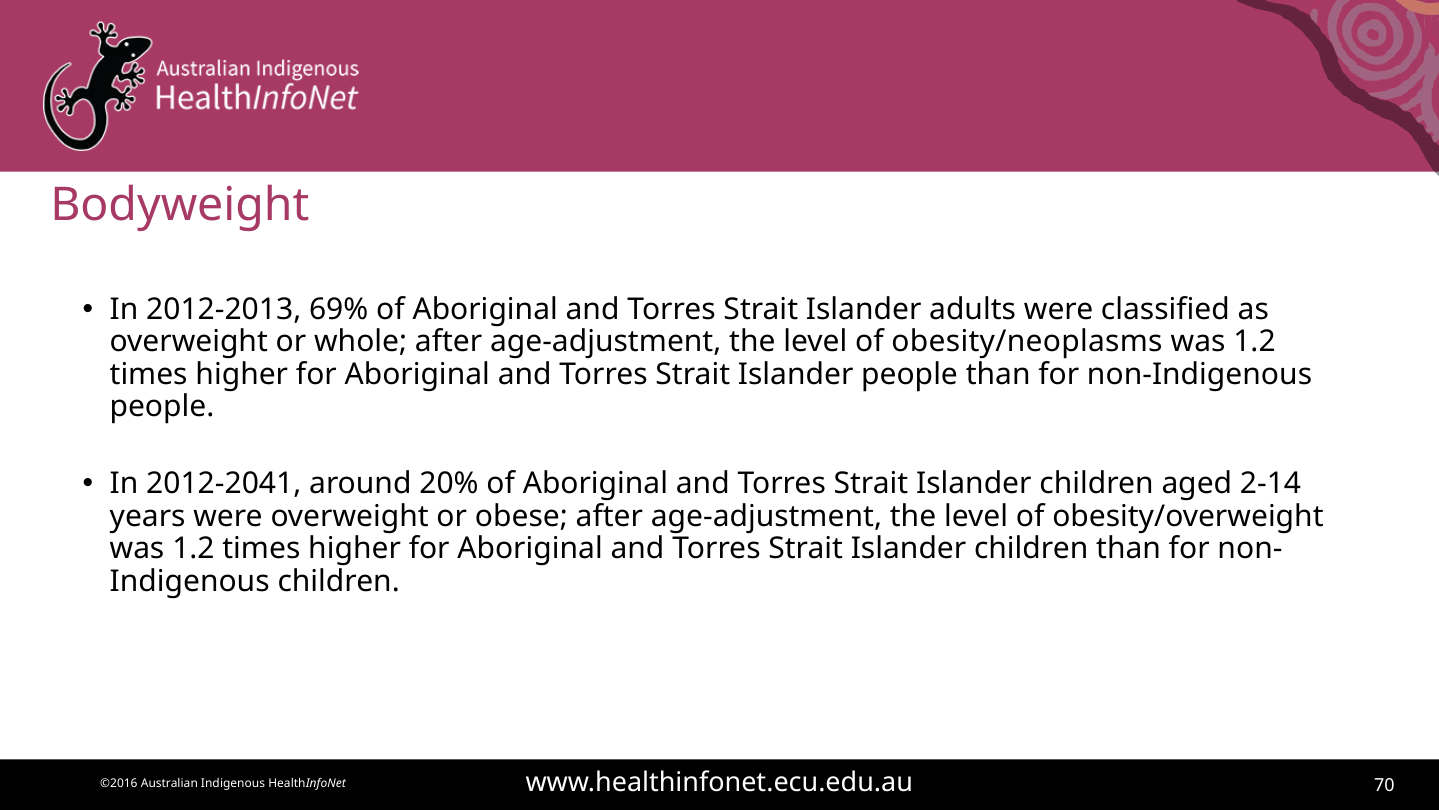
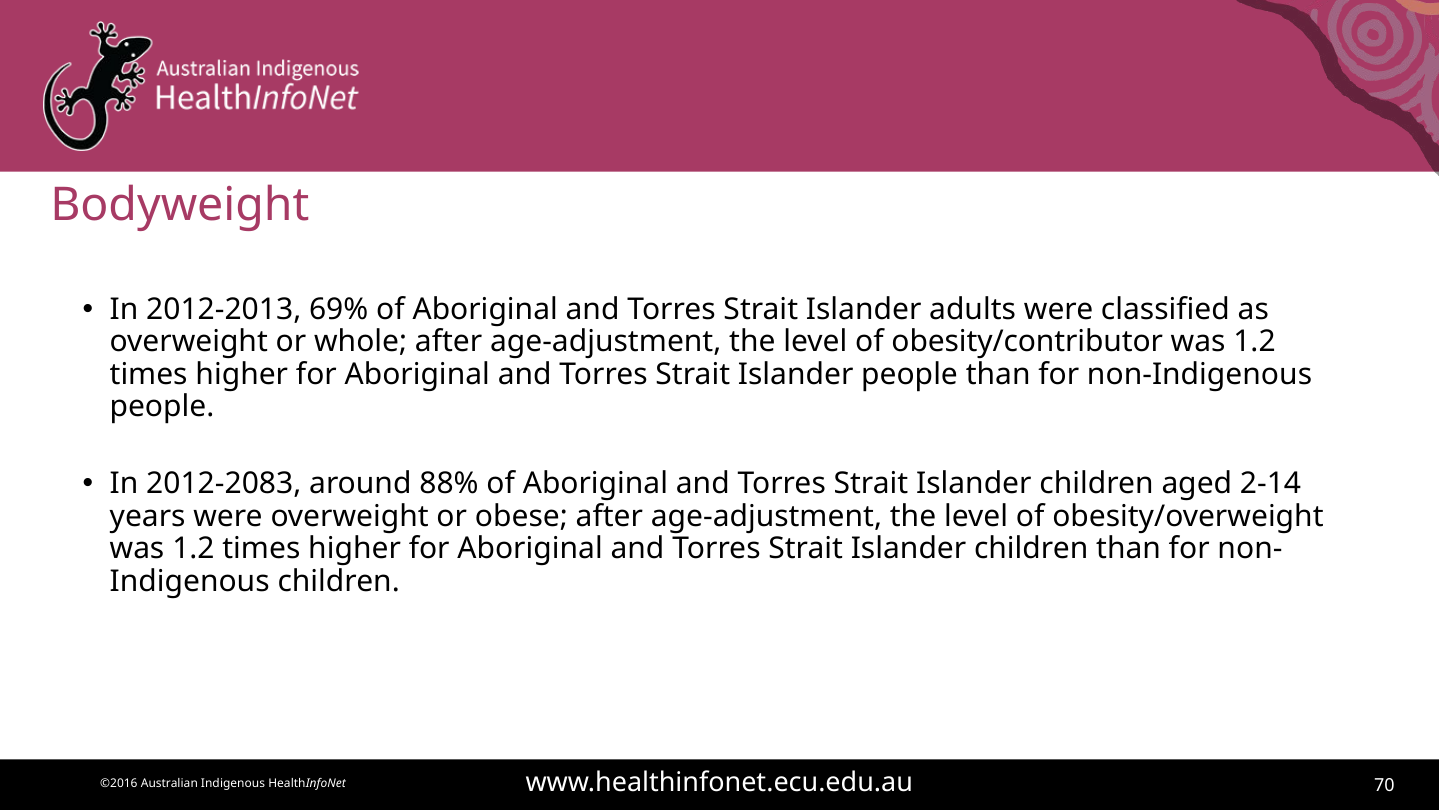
obesity/neoplasms: obesity/neoplasms -> obesity/contributor
2012-2041: 2012-2041 -> 2012-2083
20%: 20% -> 88%
